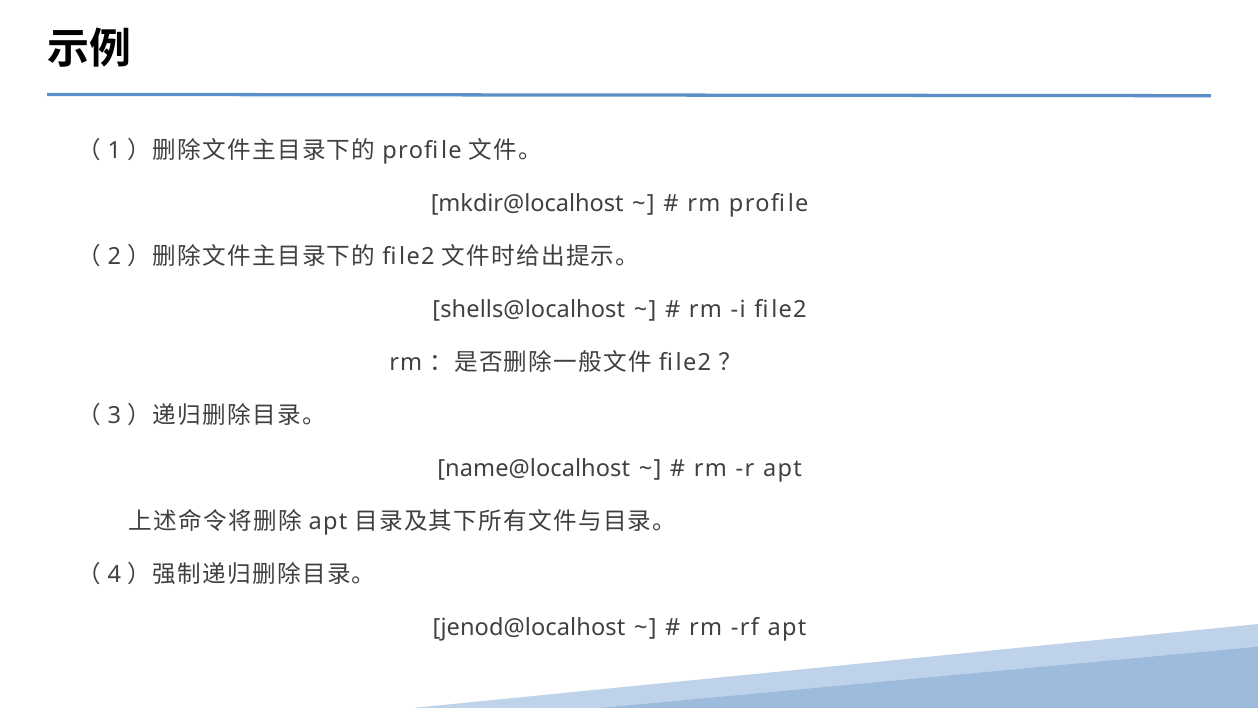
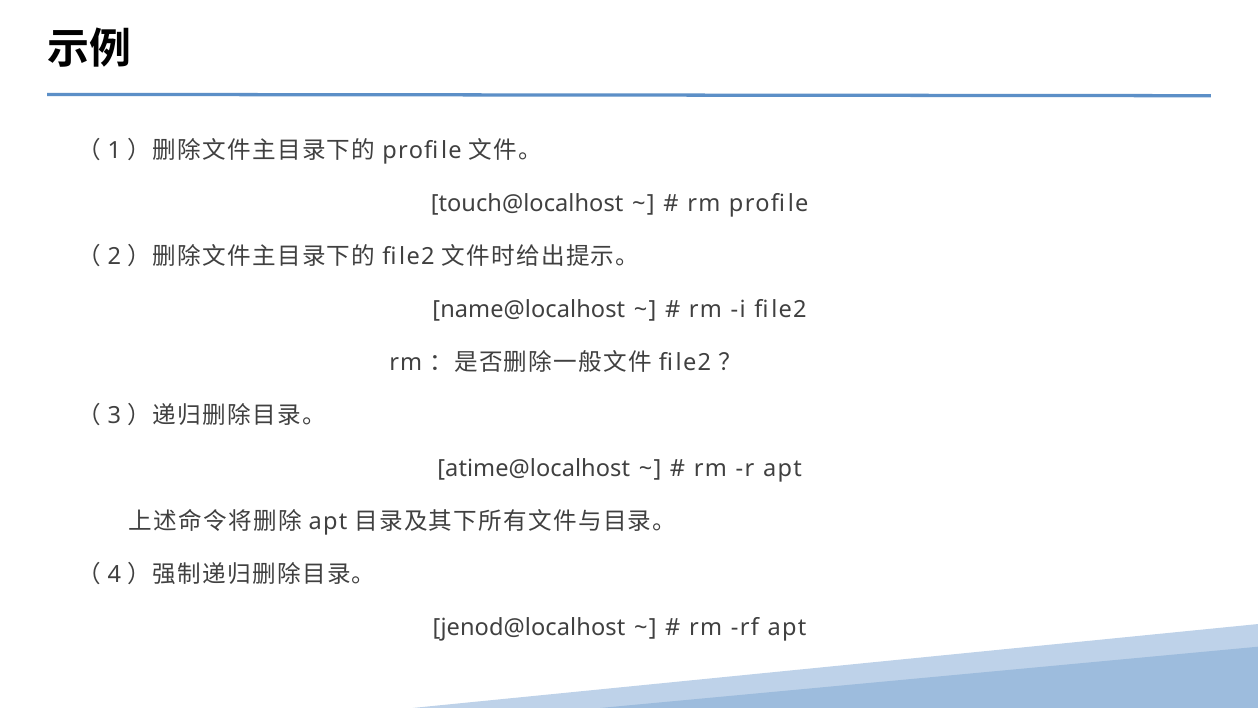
mkdir@localhost: mkdir@localhost -> touch@localhost
shells@localhost: shells@localhost -> name@localhost
name@localhost: name@localhost -> atime@localhost
